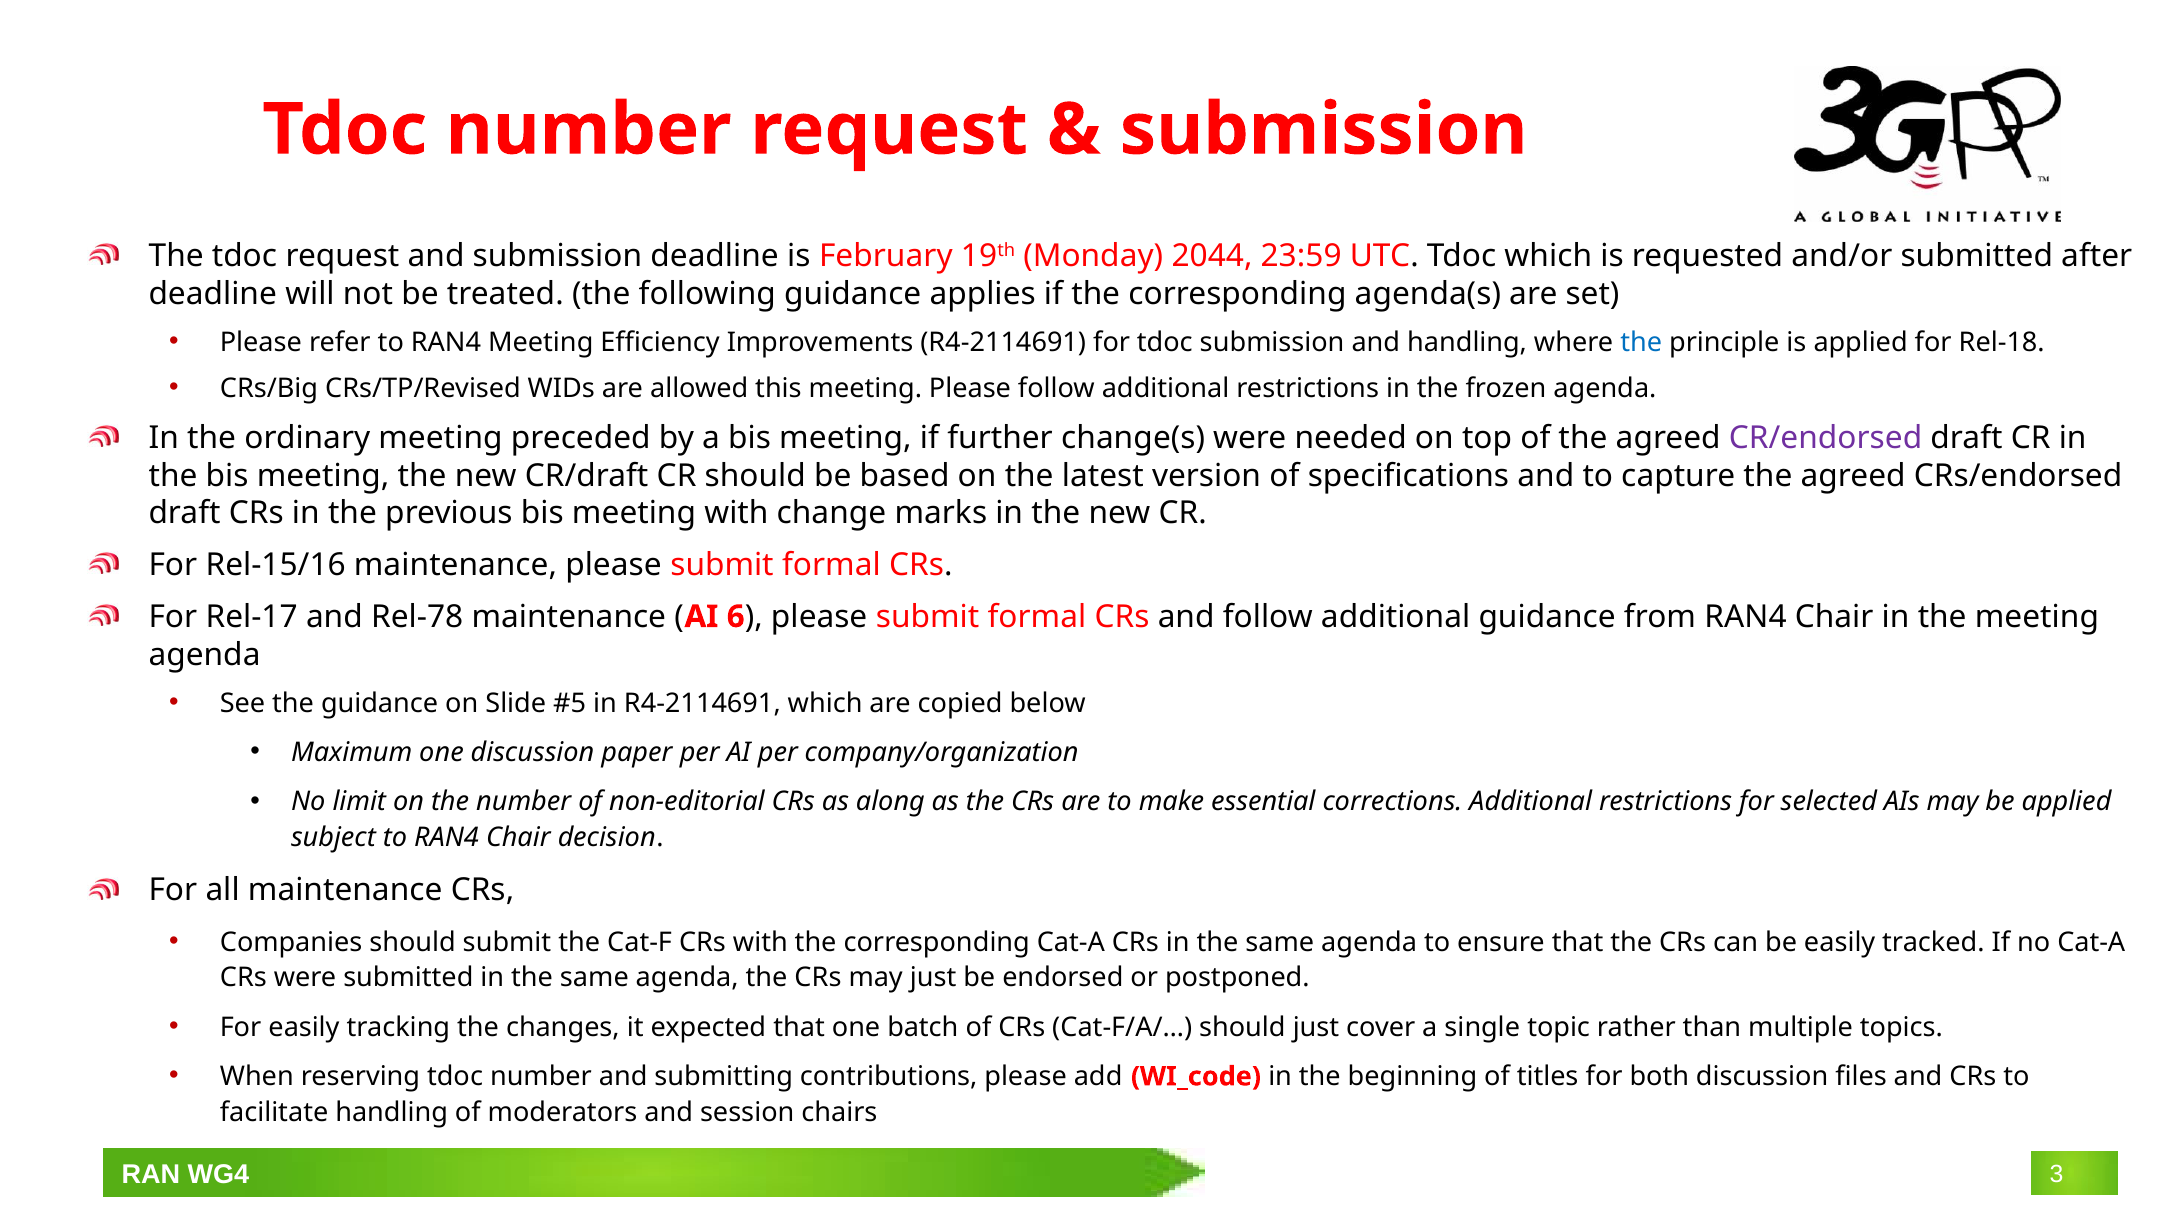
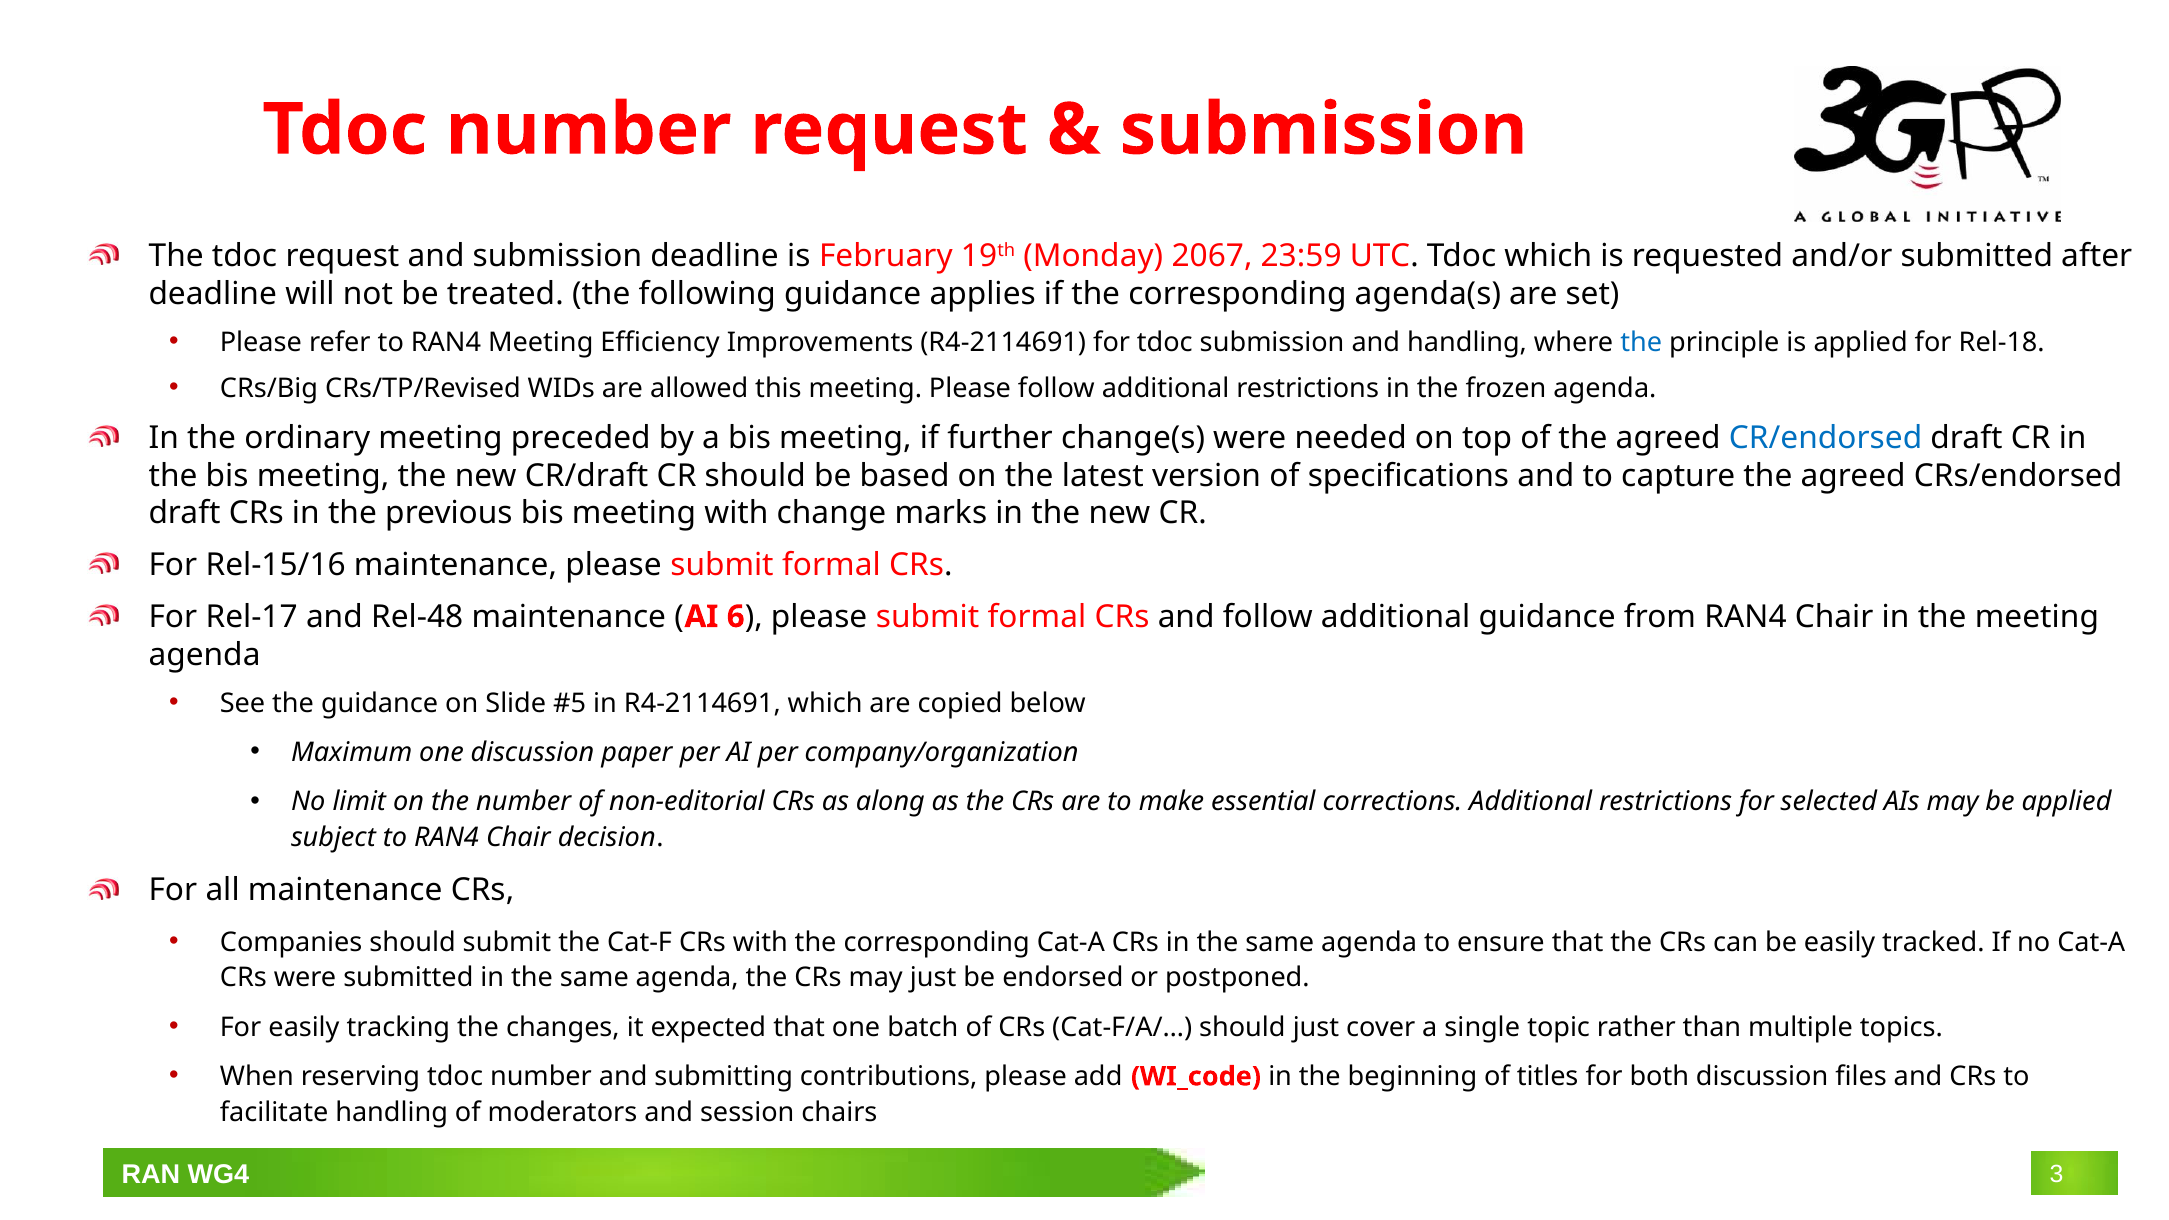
2044: 2044 -> 2067
CR/endorsed colour: purple -> blue
Rel-78: Rel-78 -> Rel-48
